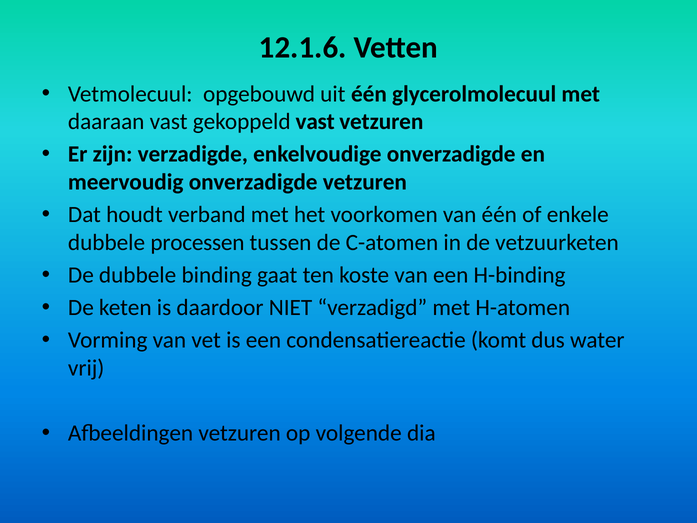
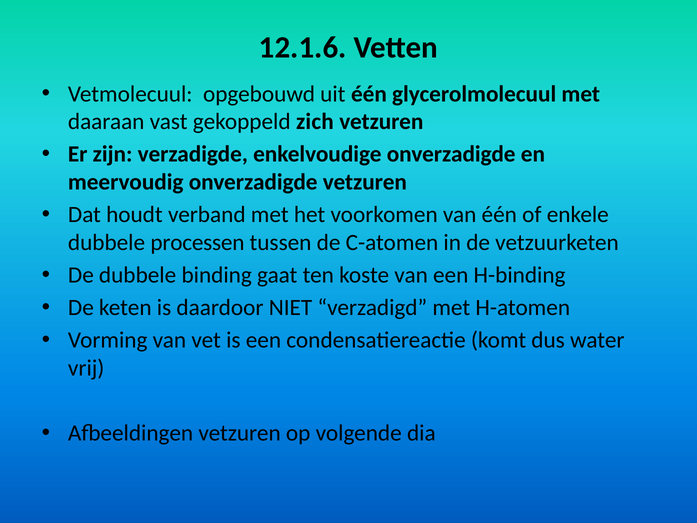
gekoppeld vast: vast -> zich
